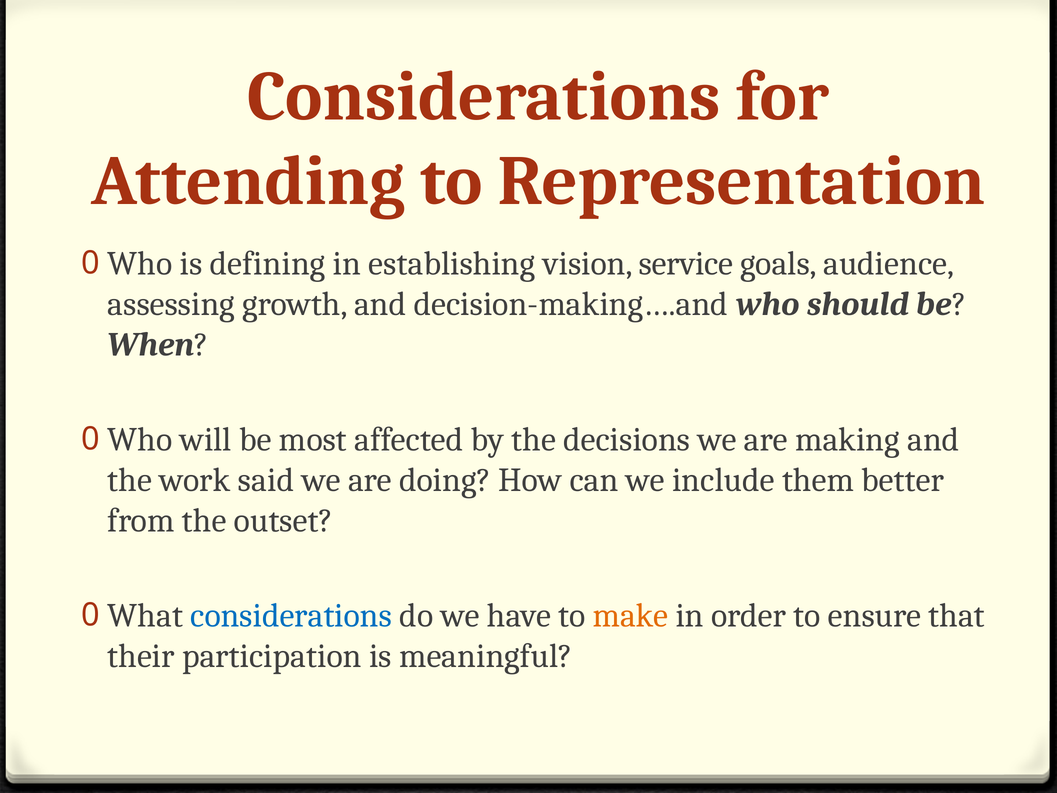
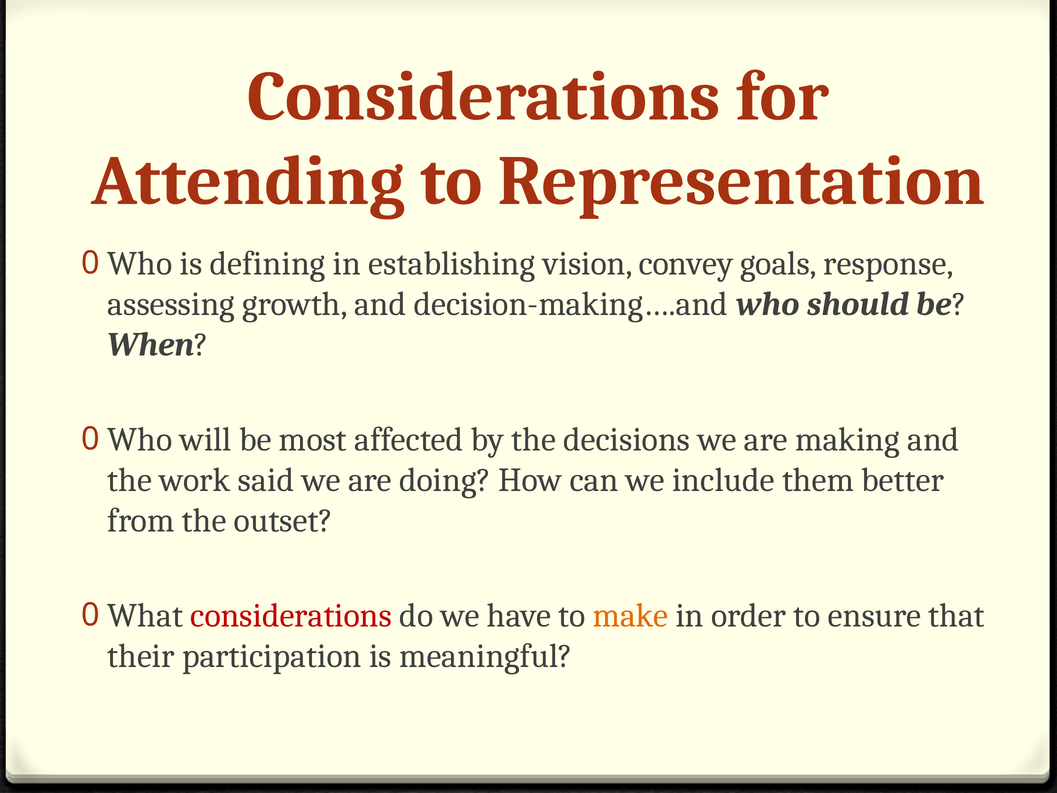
service: service -> convey
audience: audience -> response
considerations at (291, 616) colour: blue -> red
